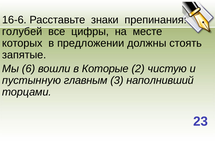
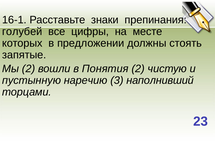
16-6: 16-6 -> 16-1
Мы 6: 6 -> 2
Которые: Которые -> Понятия
главным: главным -> наречию
